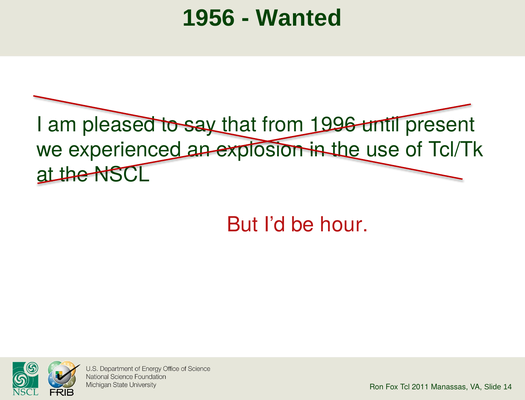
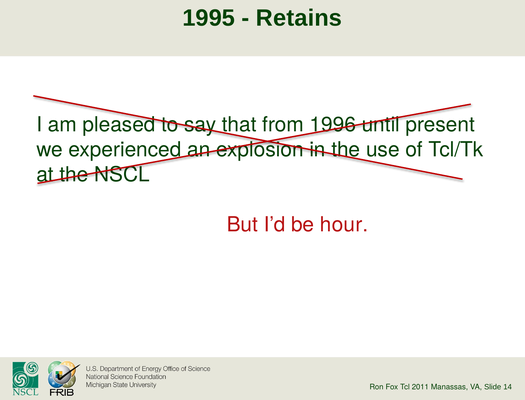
1956: 1956 -> 1995
Wanted: Wanted -> Retains
